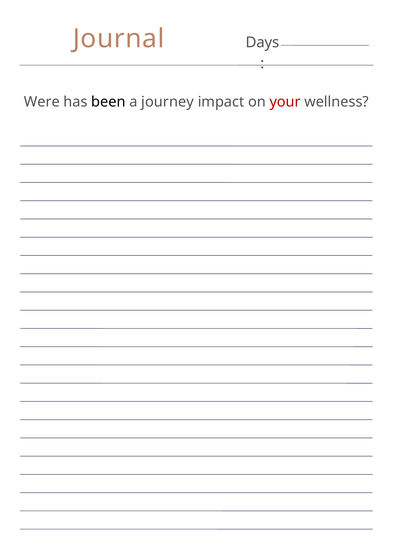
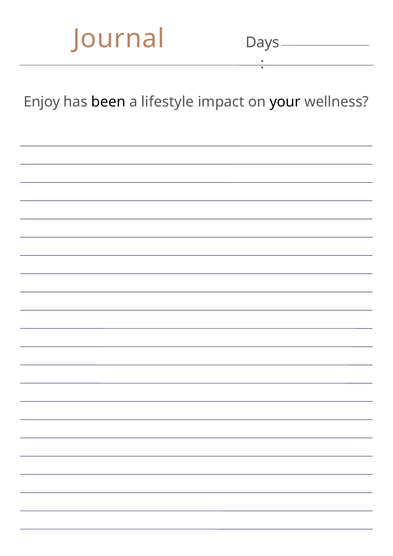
Were: Were -> Enjoy
journey: journey -> lifestyle
your colour: red -> black
